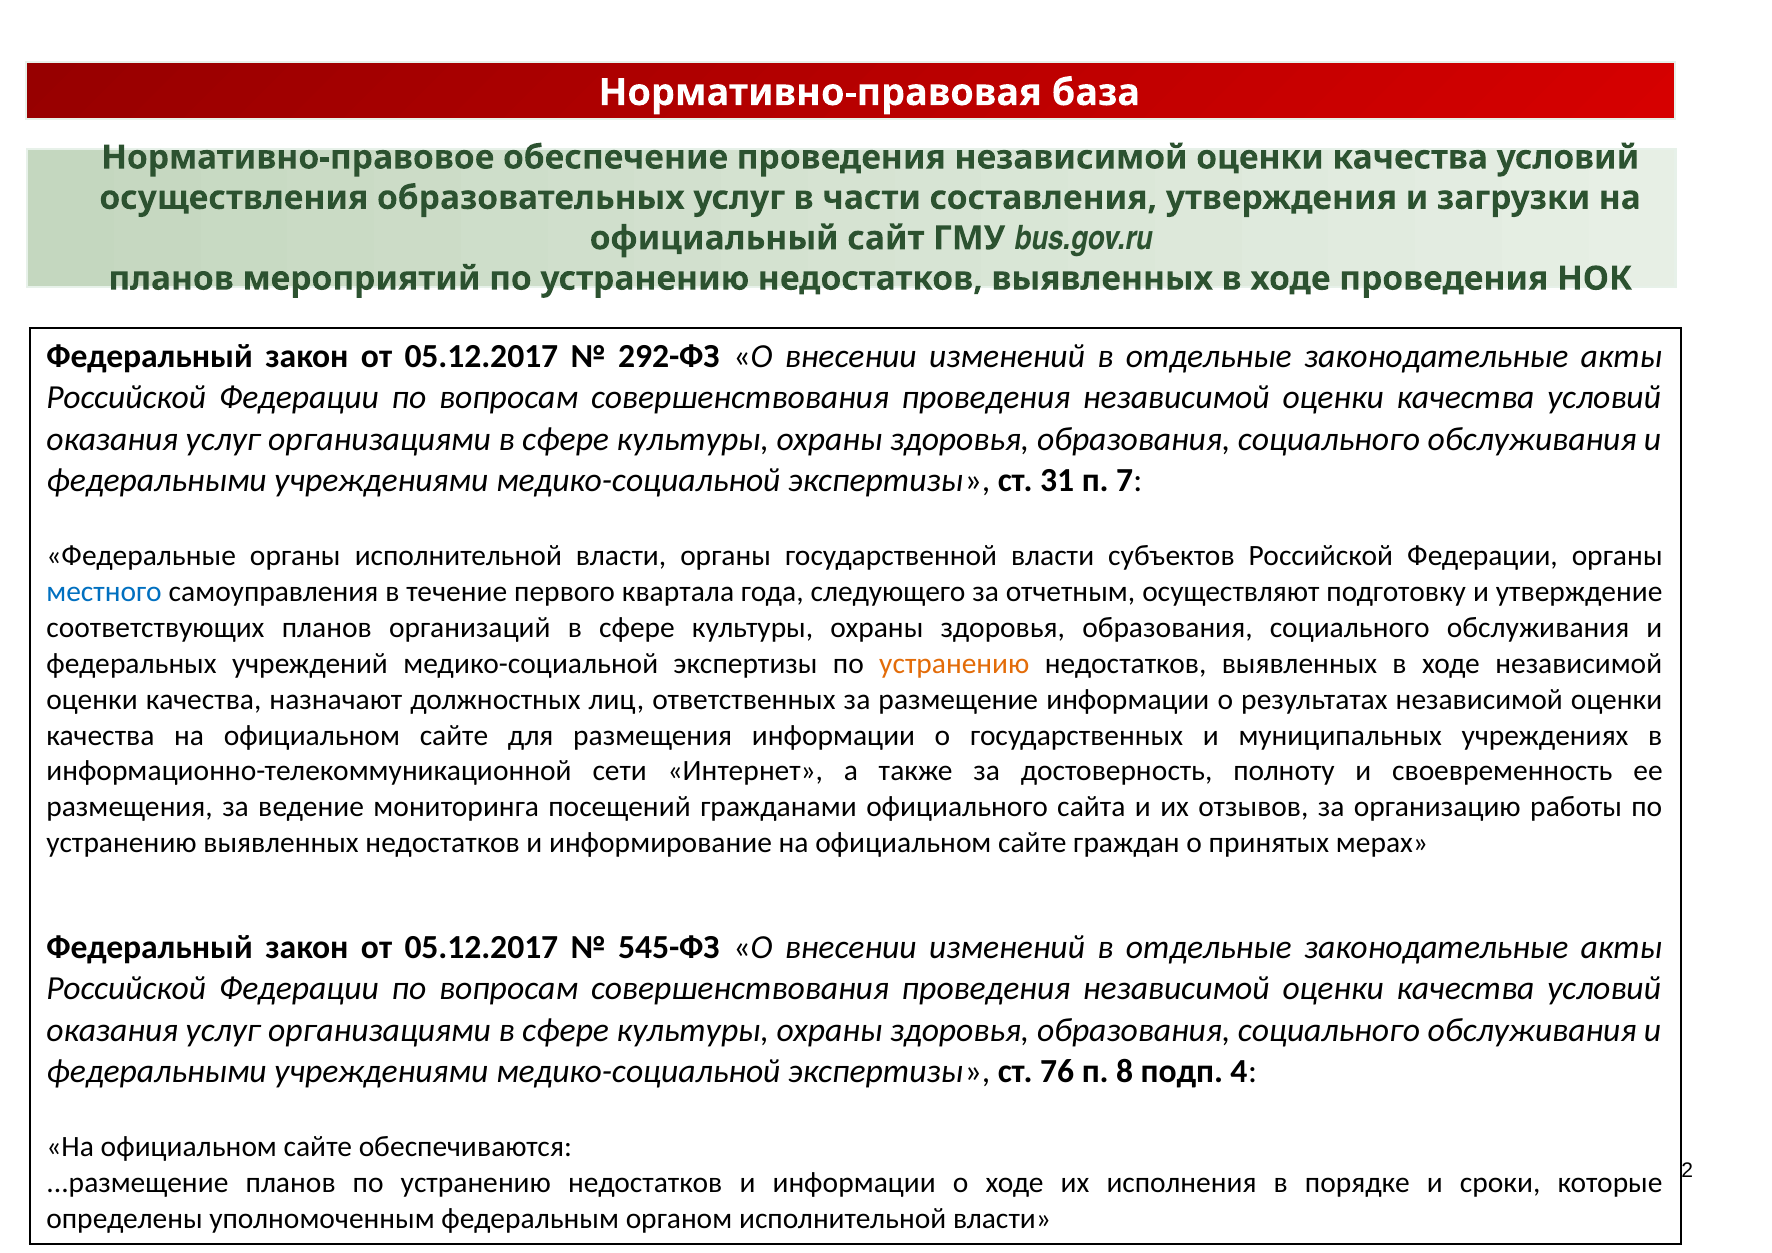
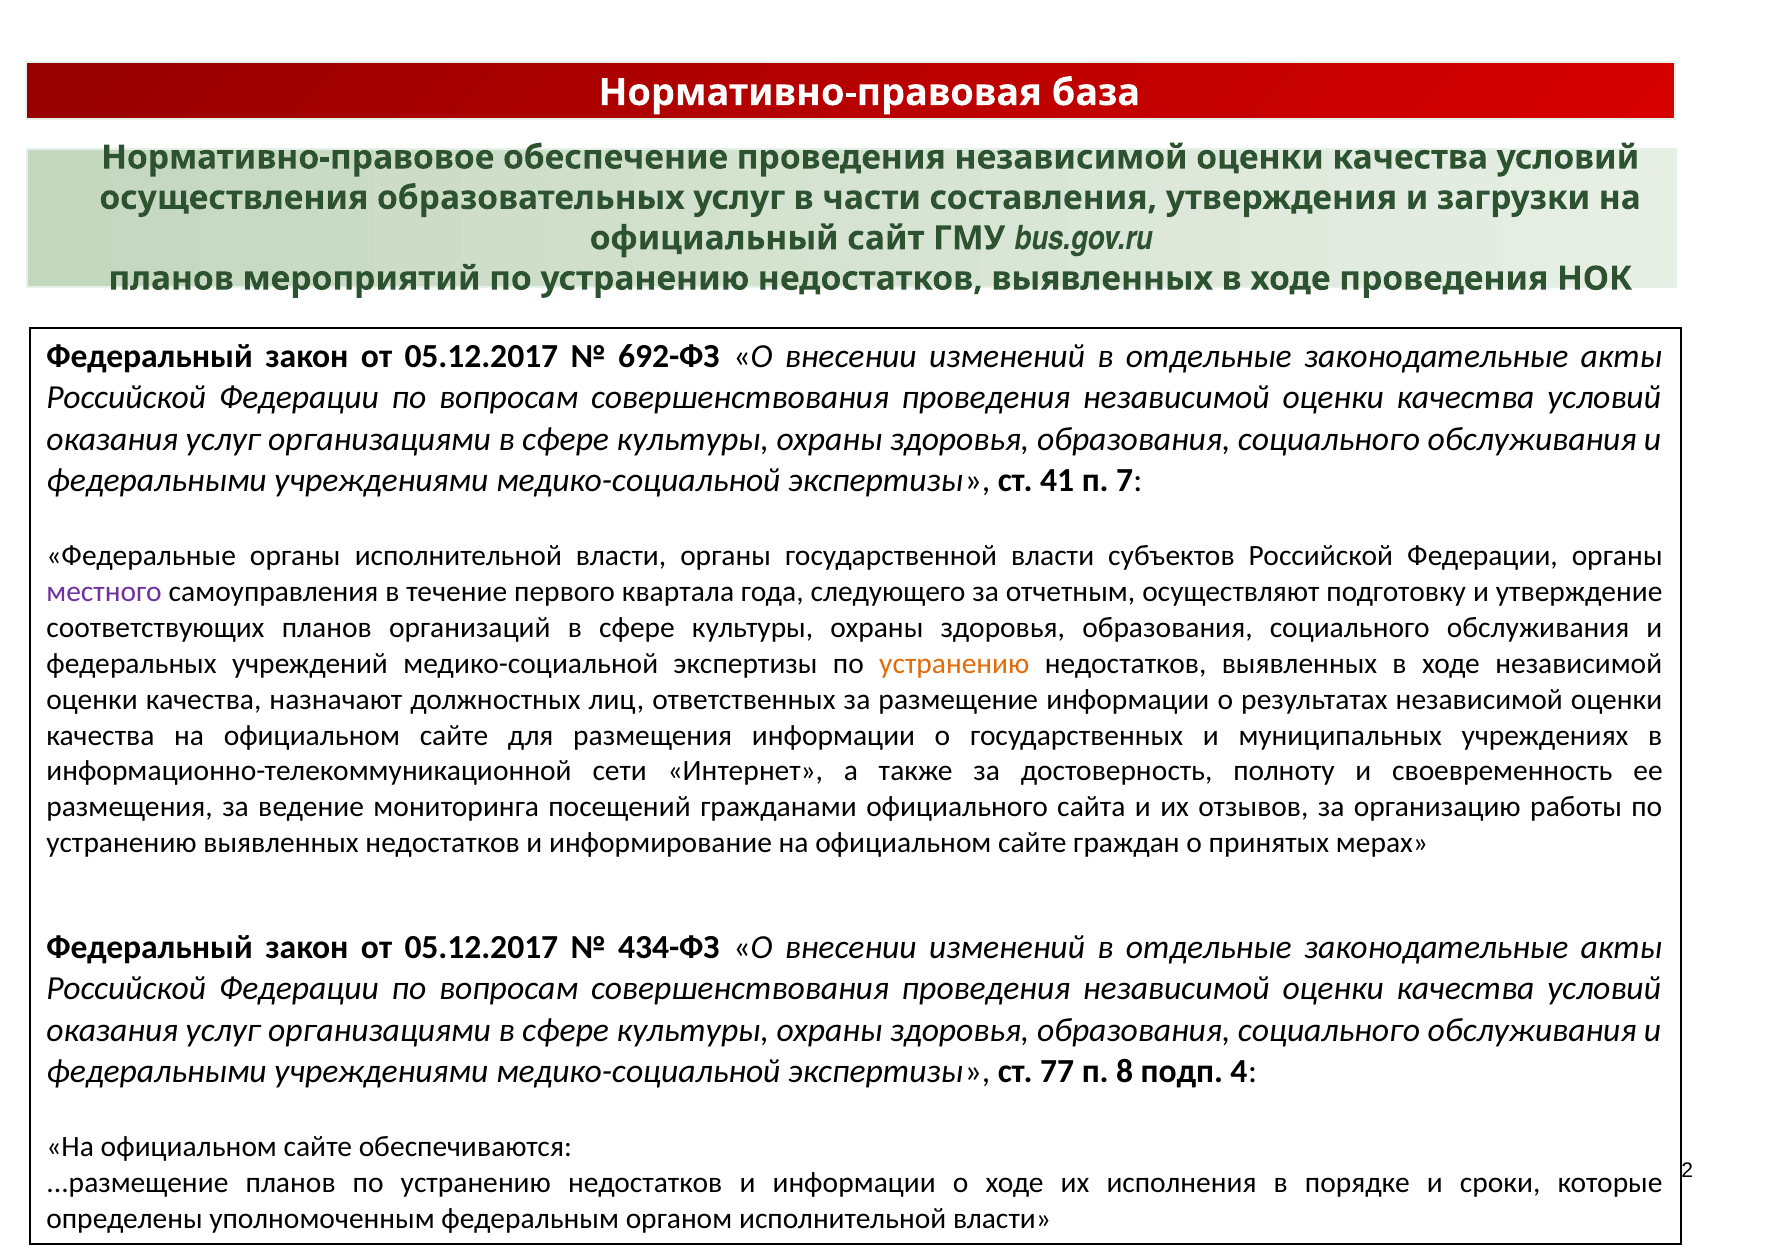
292-ФЗ: 292-ФЗ -> 692-ФЗ
31: 31 -> 41
местного colour: blue -> purple
545-ФЗ: 545-ФЗ -> 434-ФЗ
76: 76 -> 77
